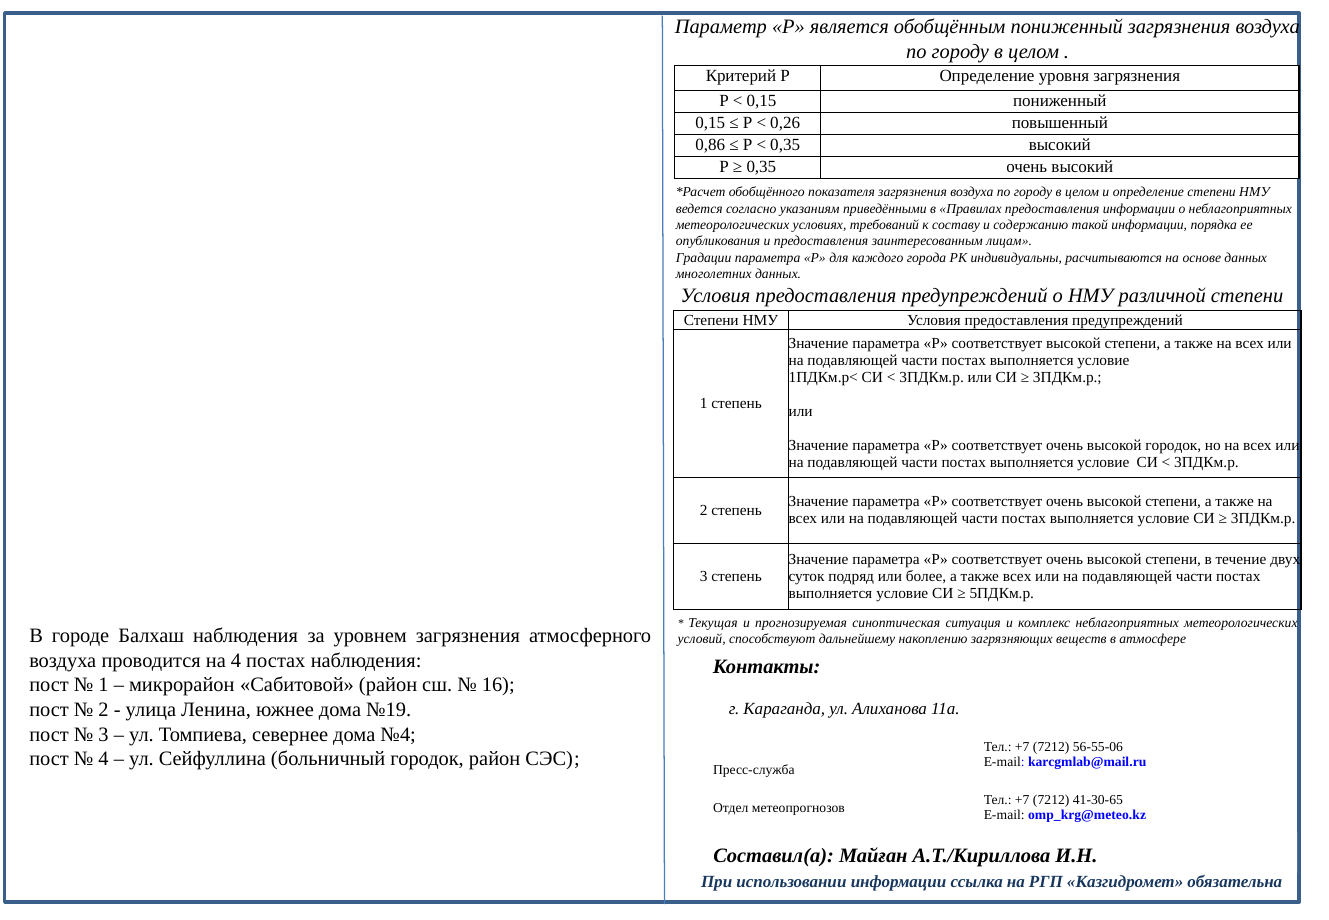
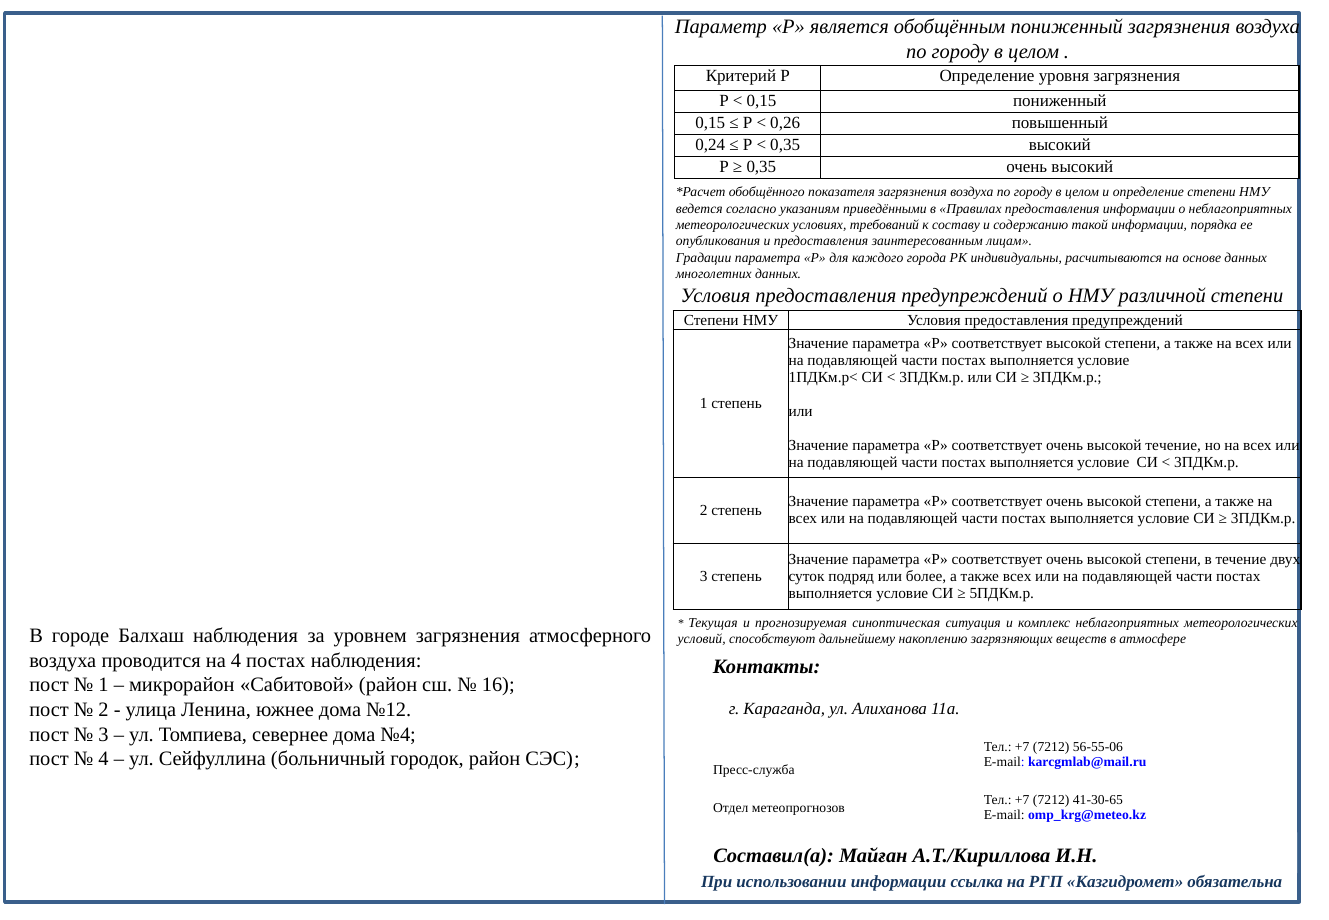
0,86: 0,86 -> 0,24
высокой городок: городок -> течение
№19: №19 -> №12
